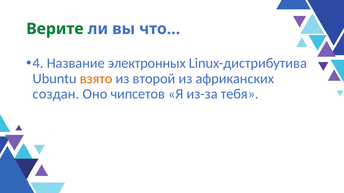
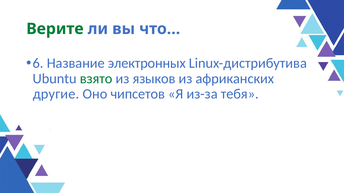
4: 4 -> 6
взято colour: orange -> green
второй: второй -> языков
создан: создан -> другие
